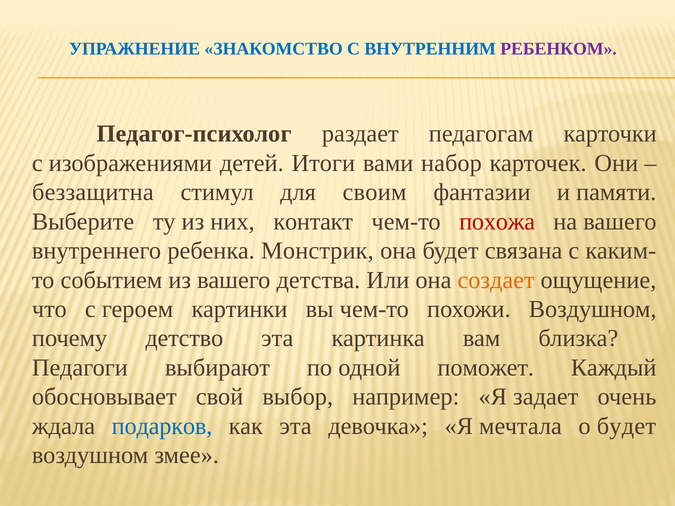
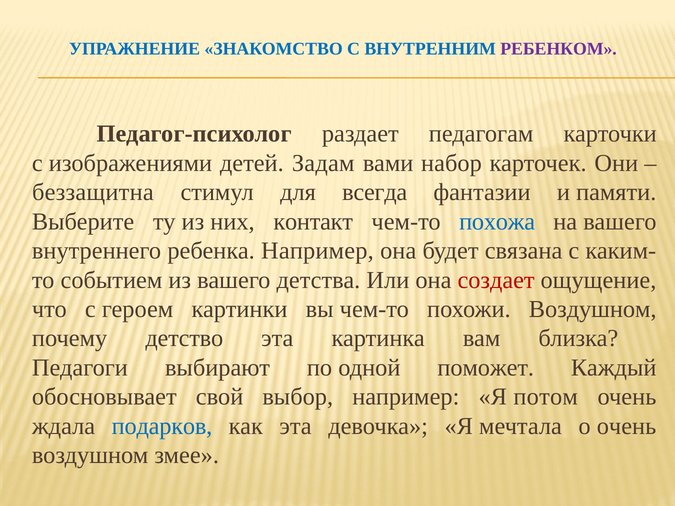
Итоги: Итоги -> Задам
своим: своим -> всегда
похожа colour: red -> blue
ребенка Монстрик: Монстрик -> Например
создает colour: orange -> red
задает: задает -> потом
о будет: будет -> очень
